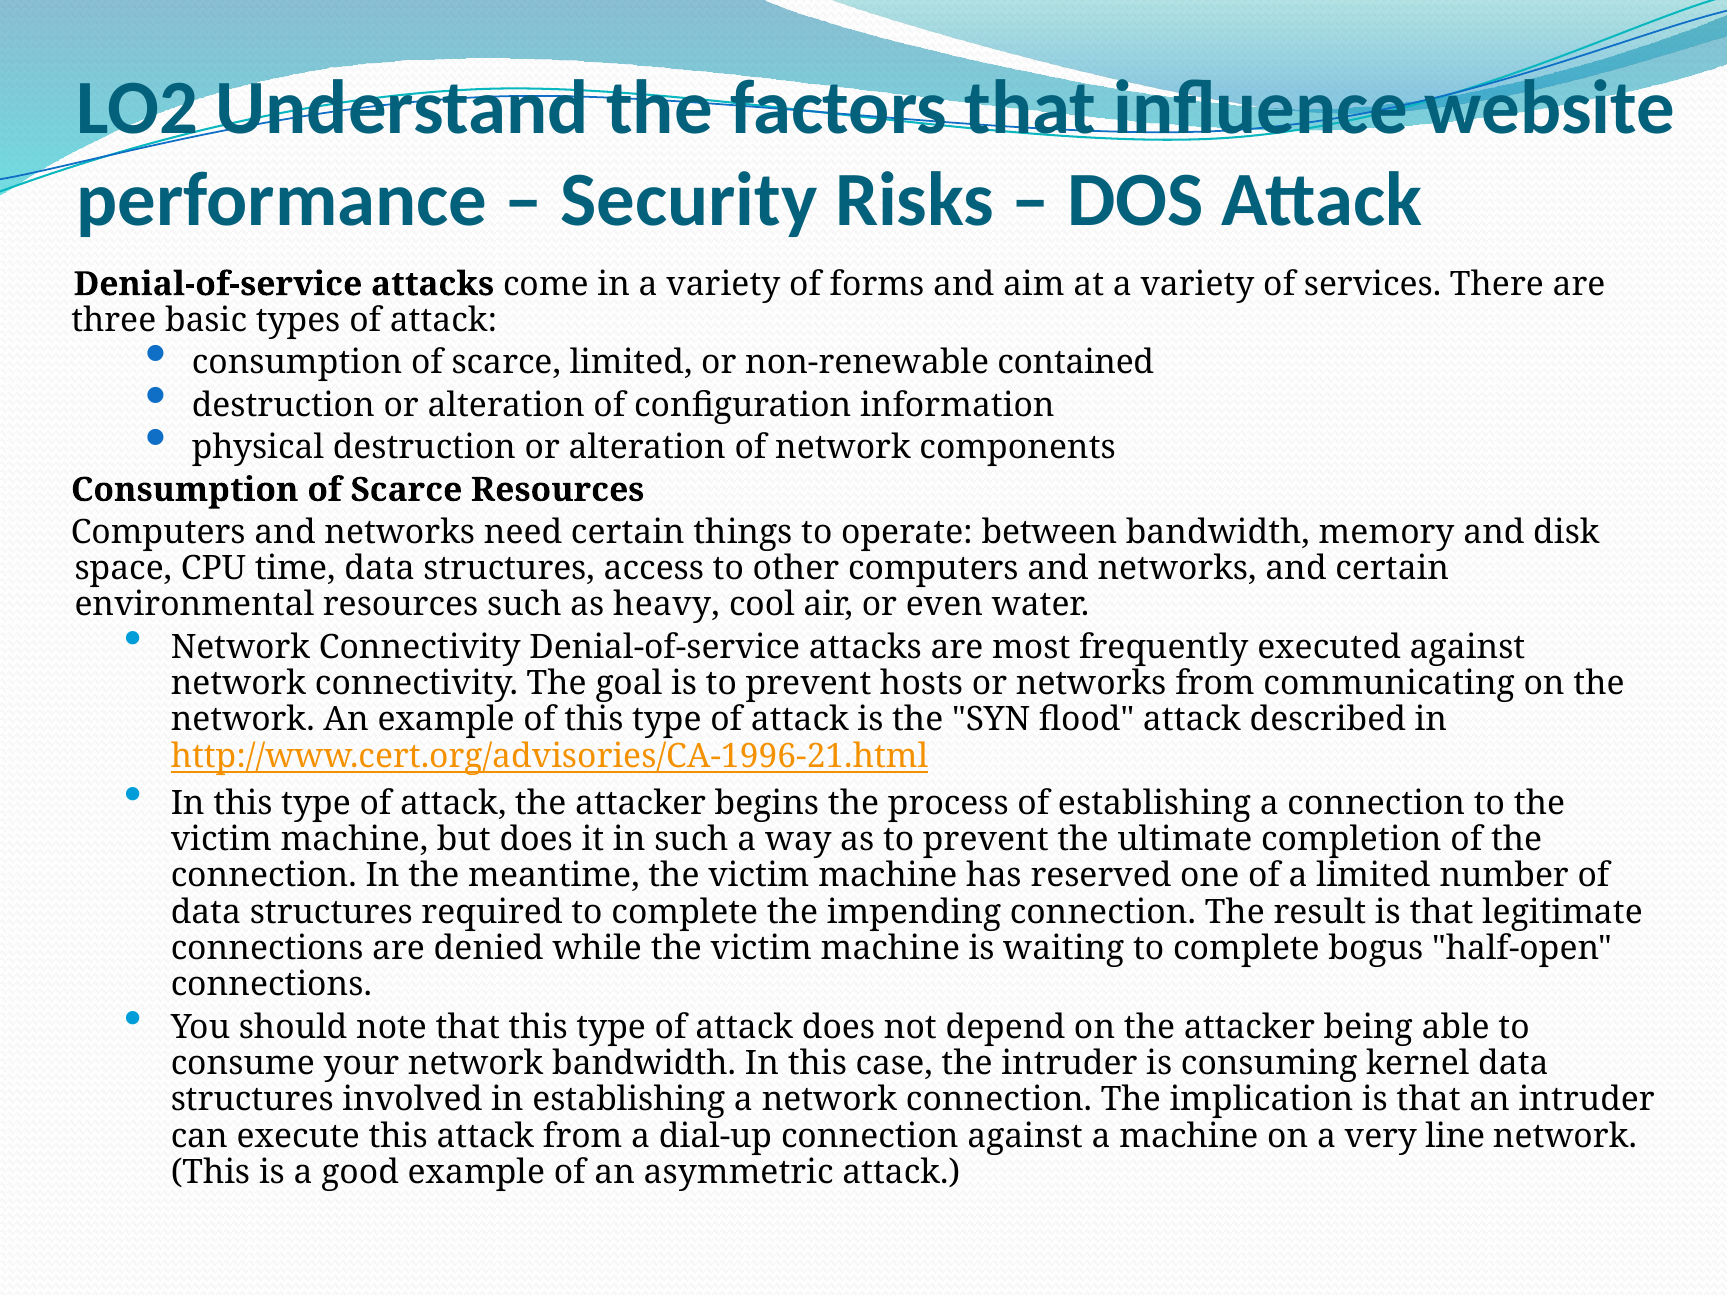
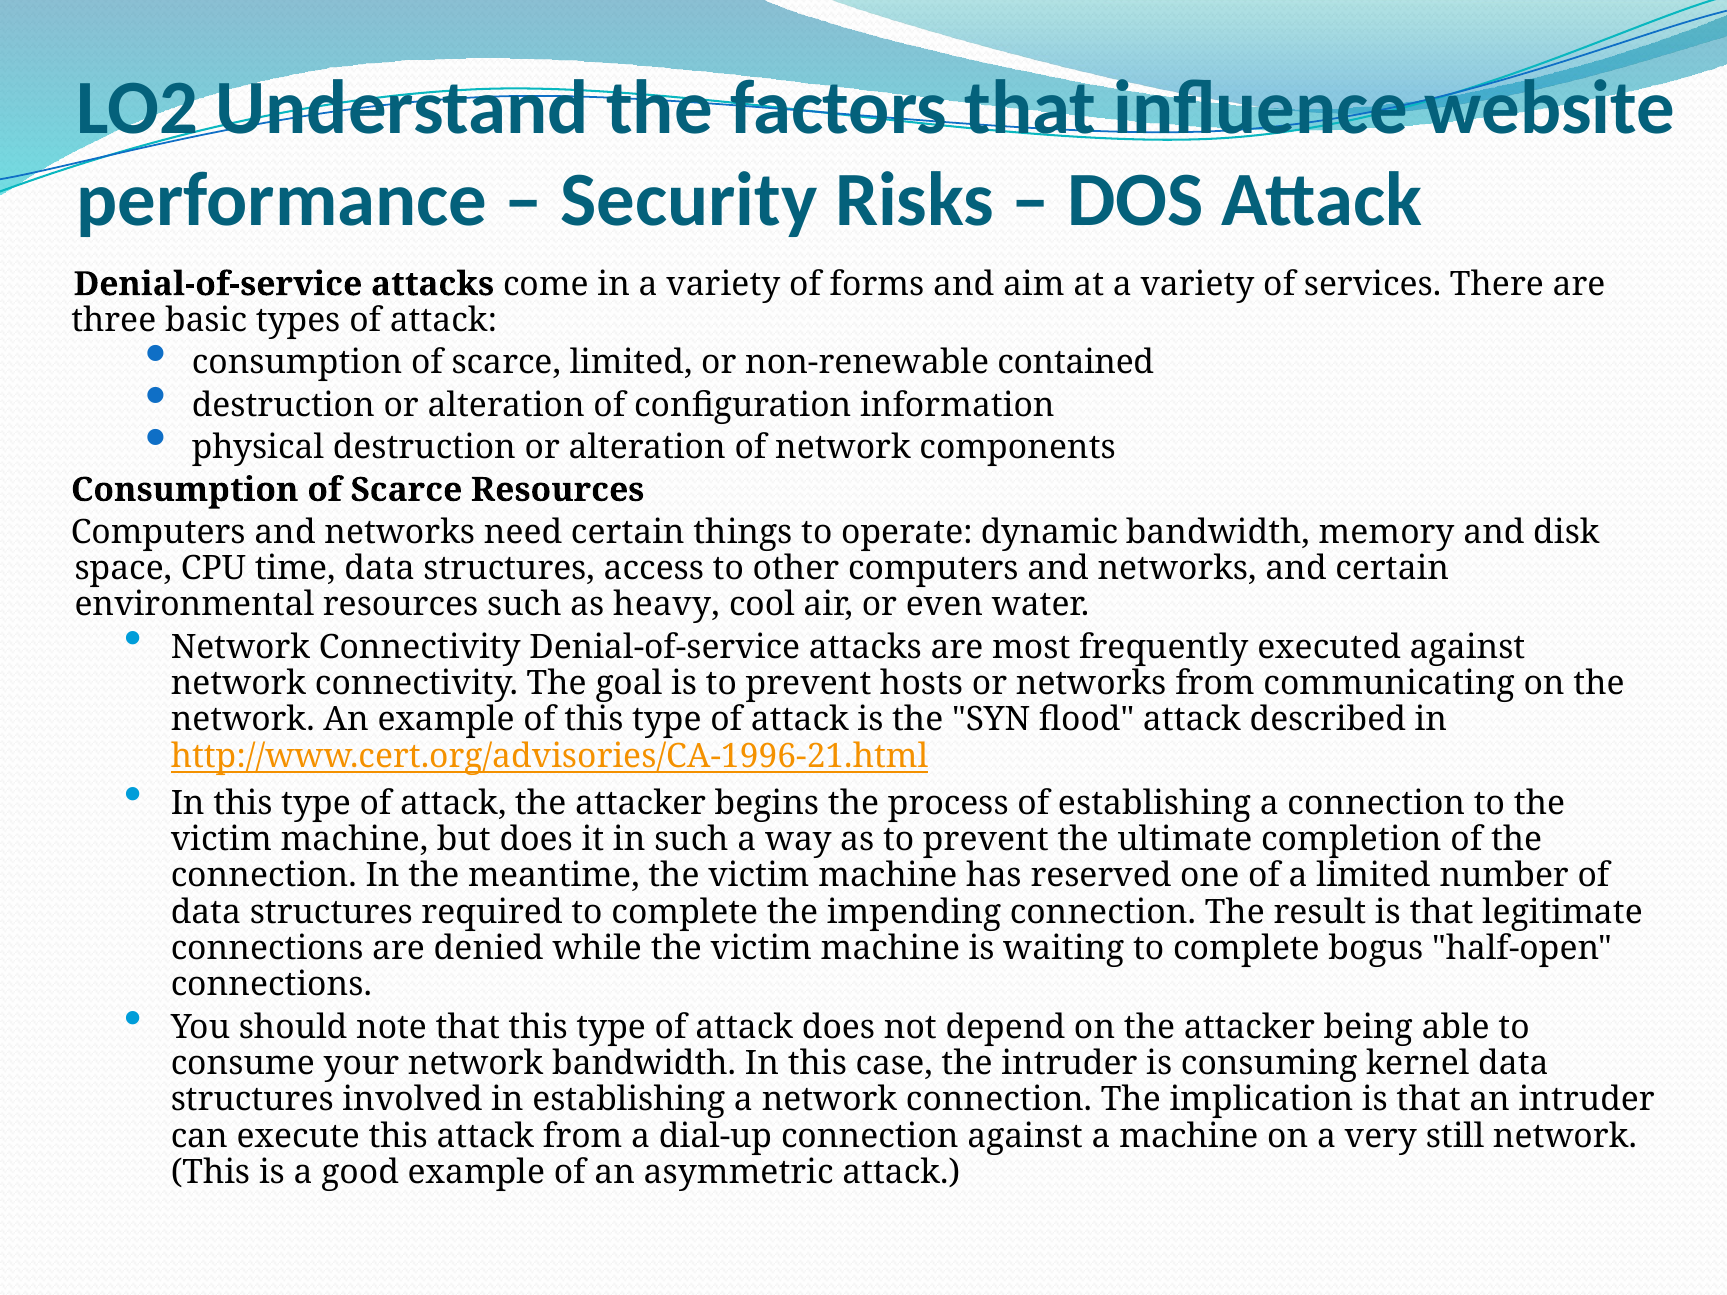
between: between -> dynamic
line: line -> still
